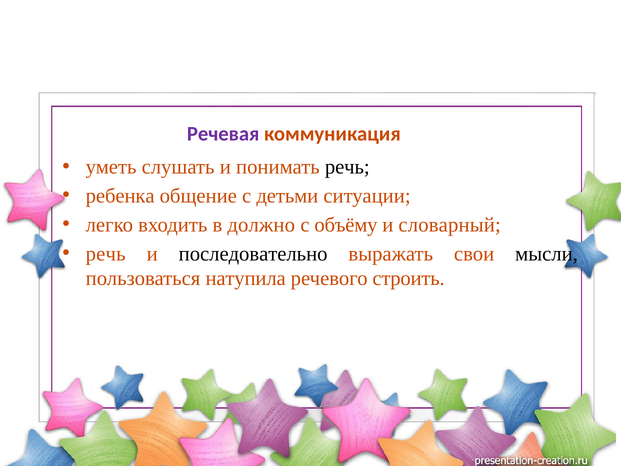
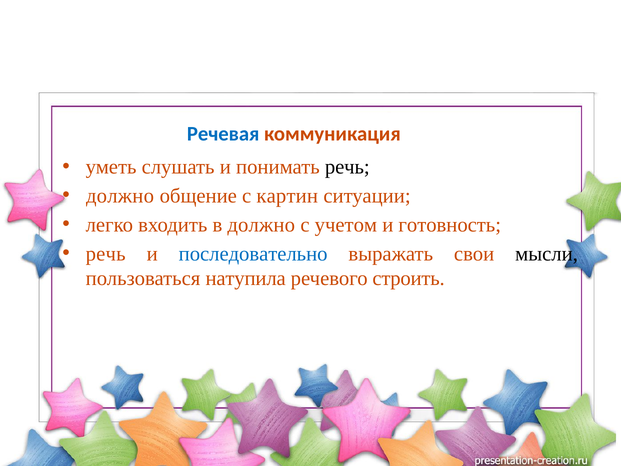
Речевая colour: purple -> blue
ребенка at (120, 196): ребенка -> должно
детьми: детьми -> картин
объёму: объёму -> учетом
словарный: словарный -> готовность
последовательно colour: black -> blue
